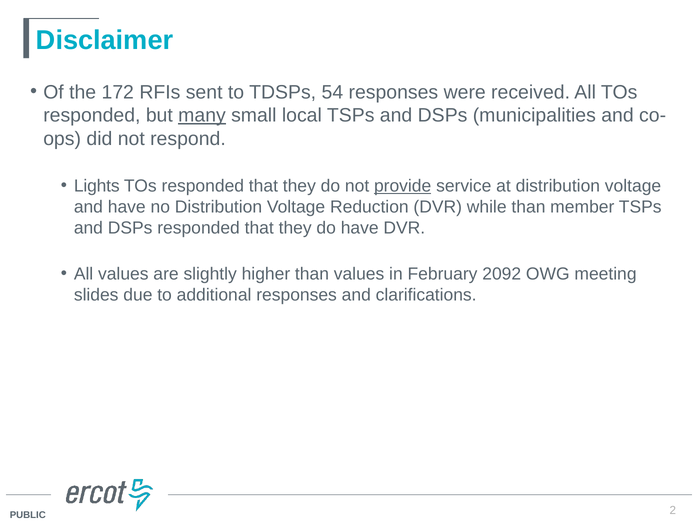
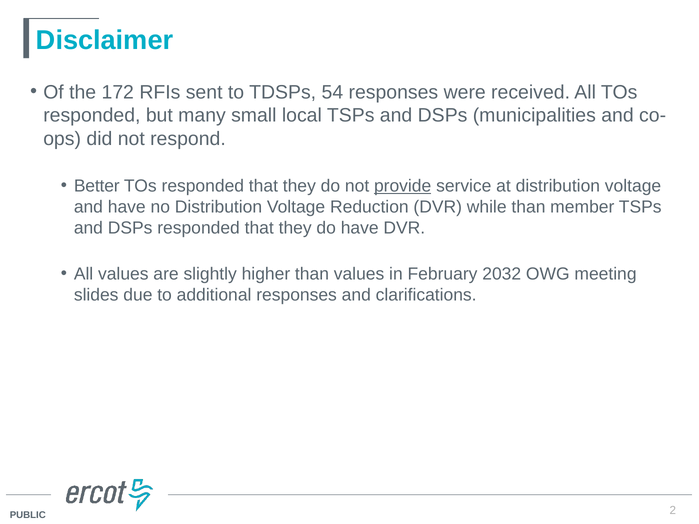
many underline: present -> none
Lights: Lights -> Better
2092: 2092 -> 2032
